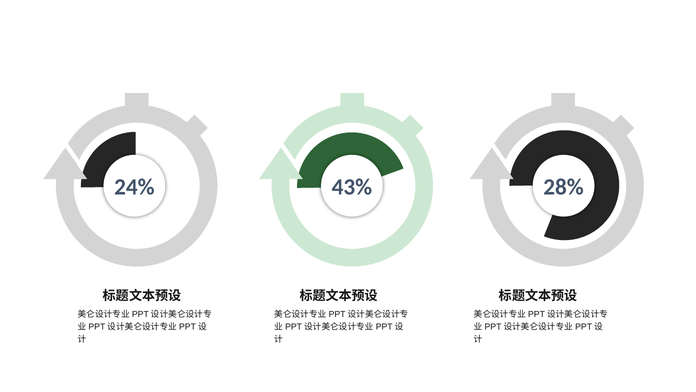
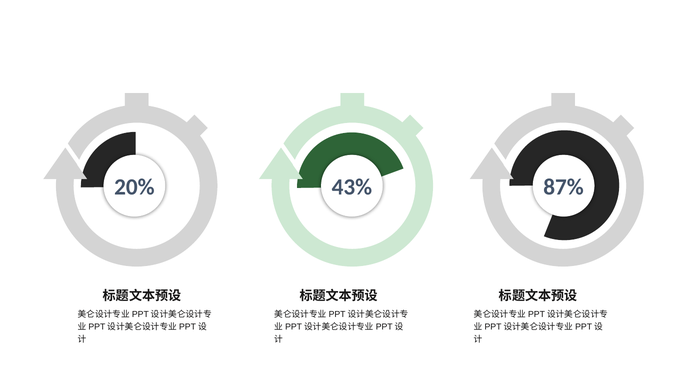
24%: 24% -> 20%
28%: 28% -> 87%
